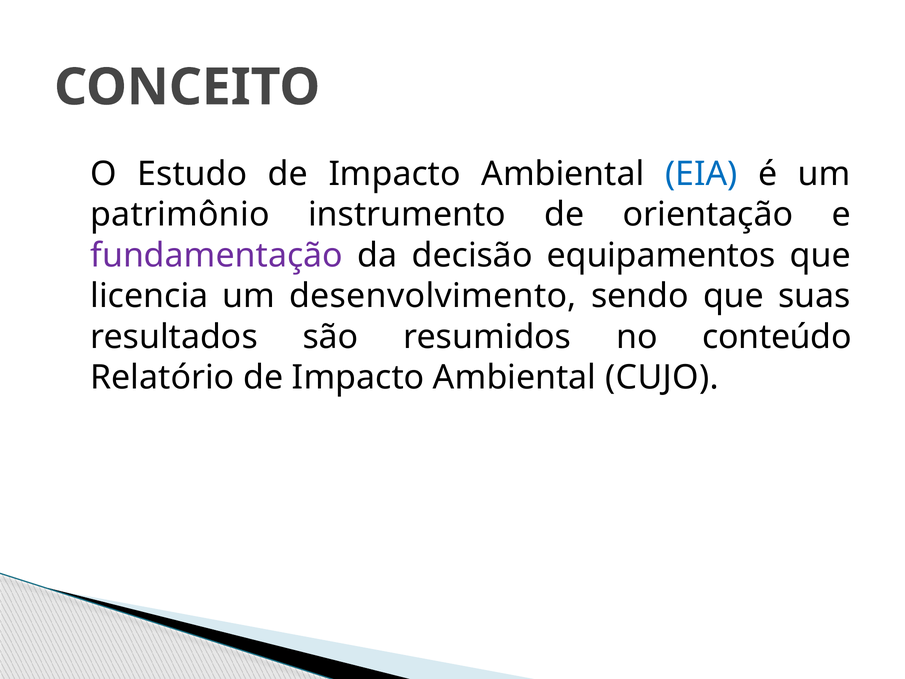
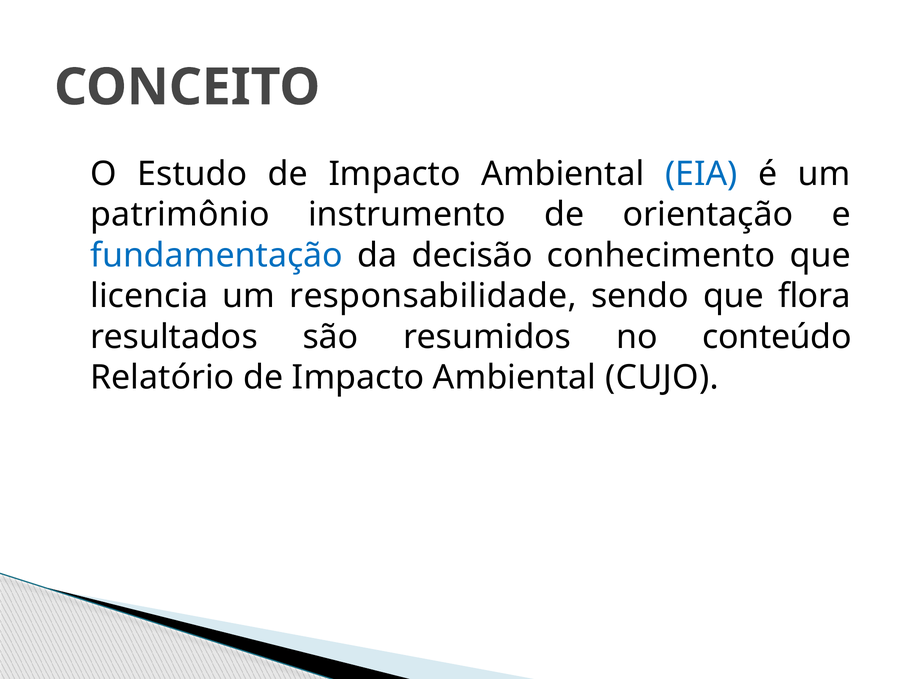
fundamentação colour: purple -> blue
equipamentos: equipamentos -> conhecimento
desenvolvimento: desenvolvimento -> responsabilidade
suas: suas -> flora
